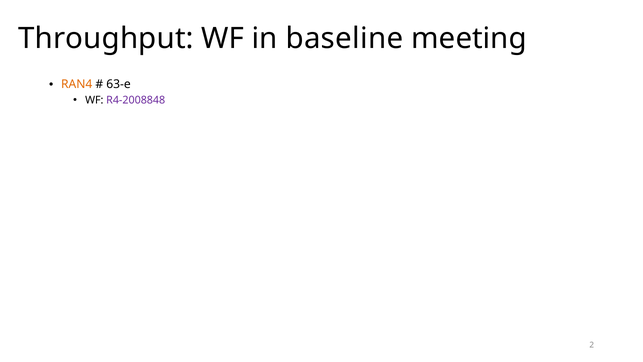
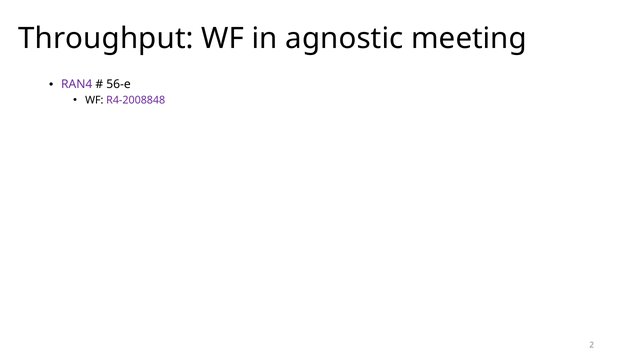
baseline: baseline -> agnostic
RAN4 colour: orange -> purple
63-e: 63-e -> 56-e
